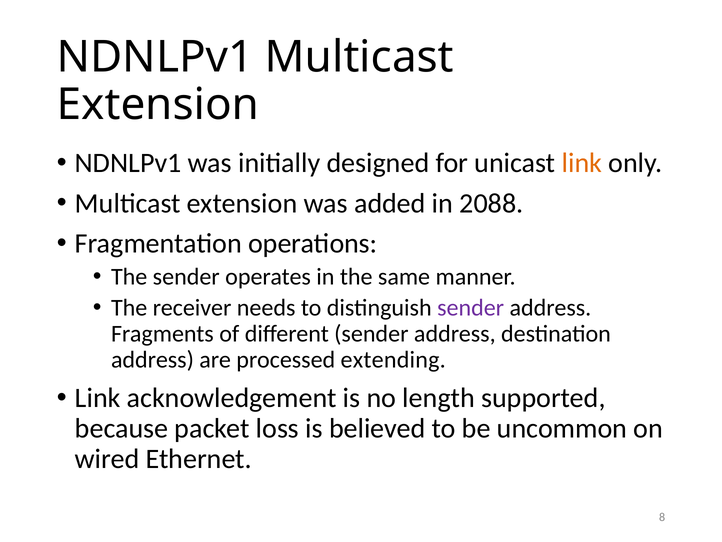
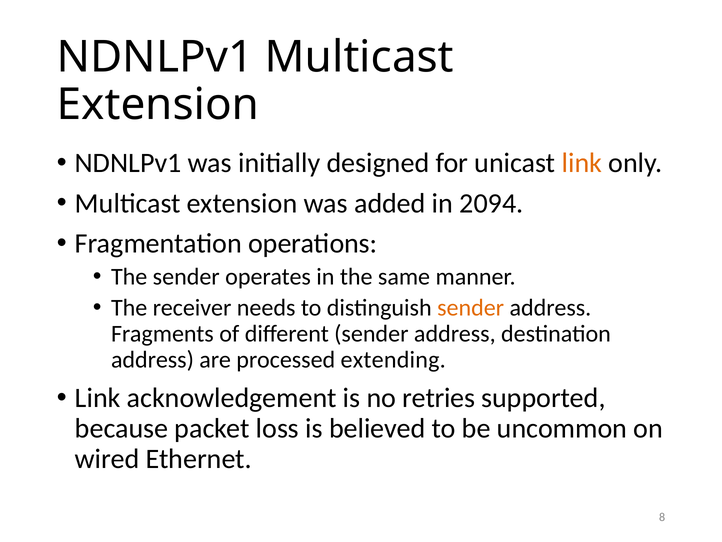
2088: 2088 -> 2094
sender at (471, 308) colour: purple -> orange
length: length -> retries
